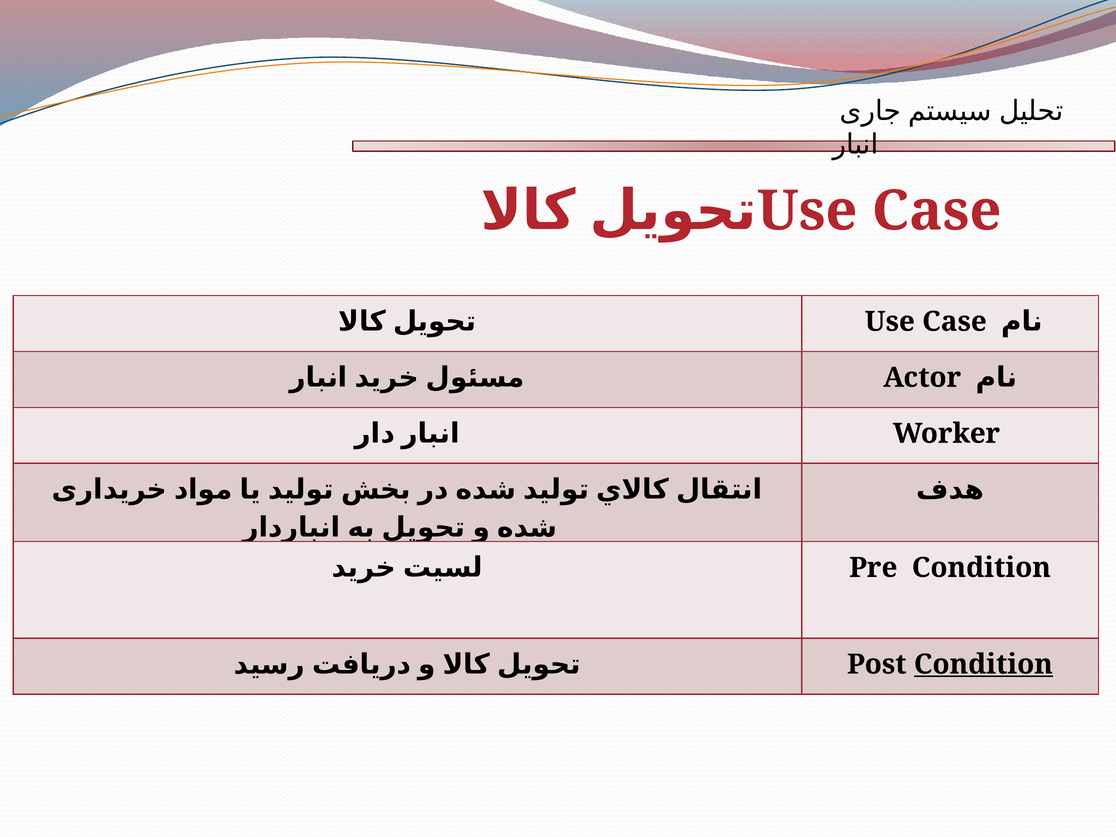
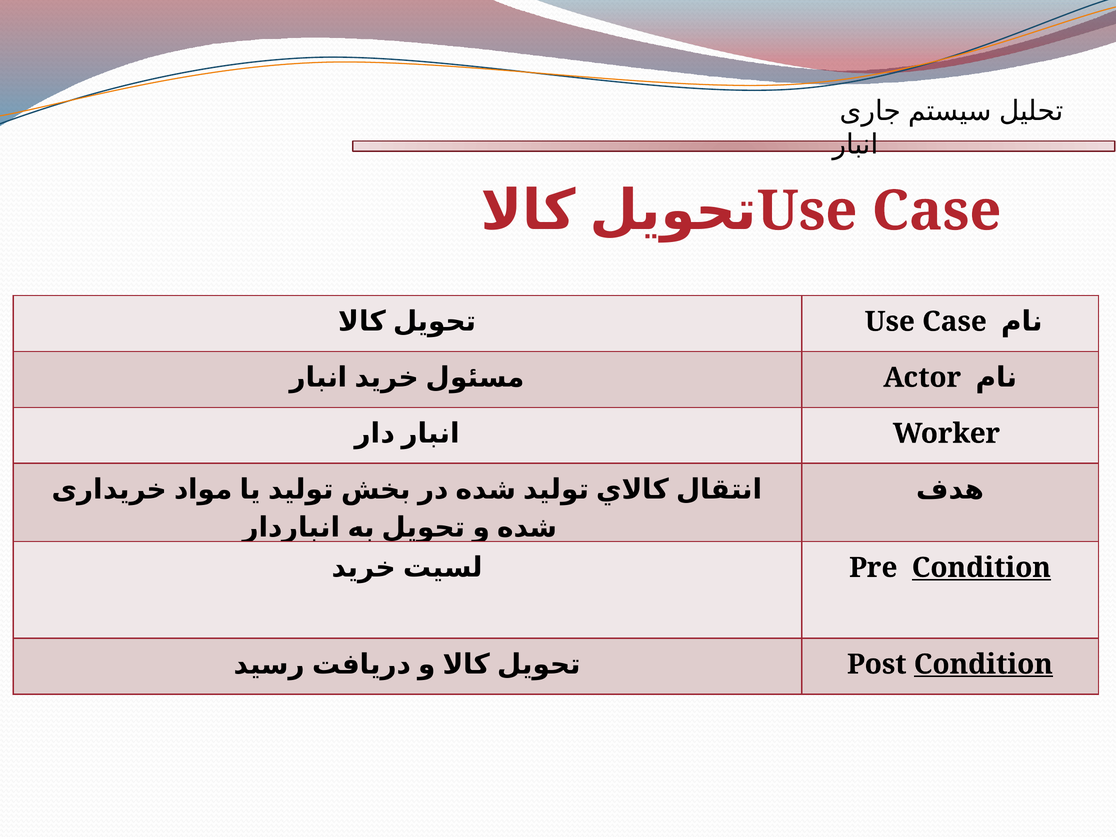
Condition at (981, 568) underline: none -> present
